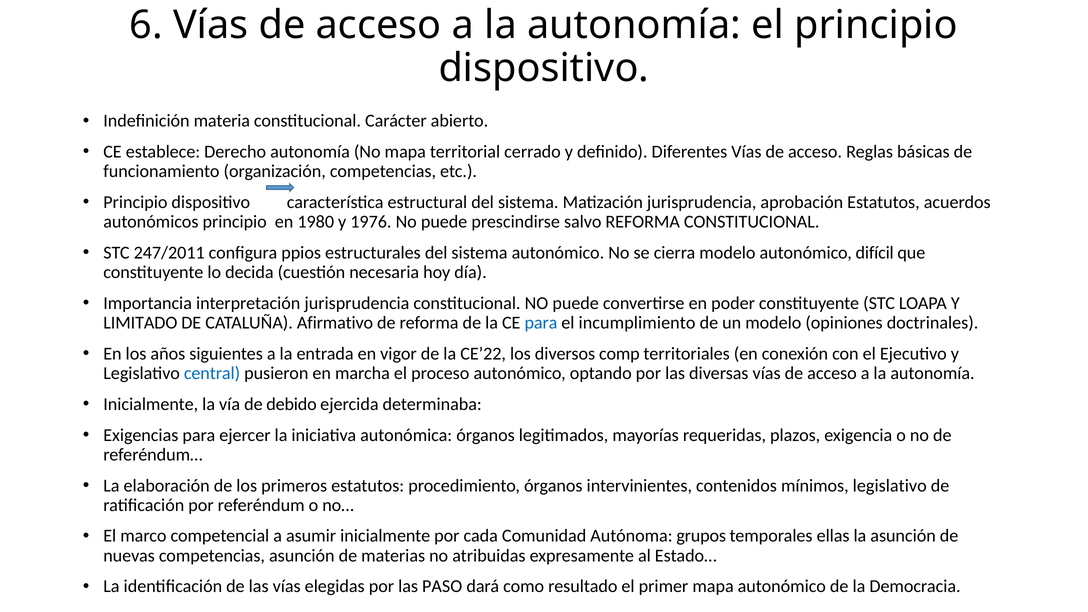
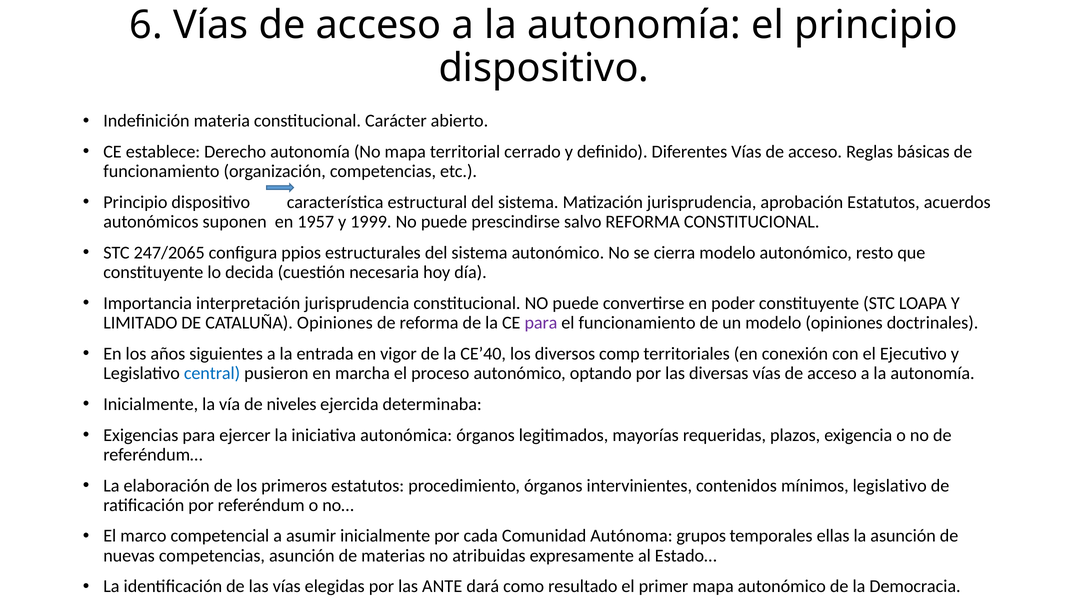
autonómicos principio: principio -> suponen
1980: 1980 -> 1957
1976: 1976 -> 1999
247/2011: 247/2011 -> 247/2065
difícil: difícil -> resto
CATALUÑA Afirmativo: Afirmativo -> Opiniones
para at (541, 323) colour: blue -> purple
el incumplimiento: incumplimiento -> funcionamiento
CE’22: CE’22 -> CE’40
debido: debido -> niveles
PASO: PASO -> ANTE
